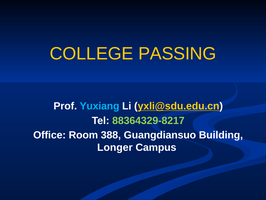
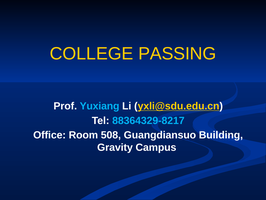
88364329-8217 colour: light green -> light blue
388: 388 -> 508
Longer: Longer -> Gravity
